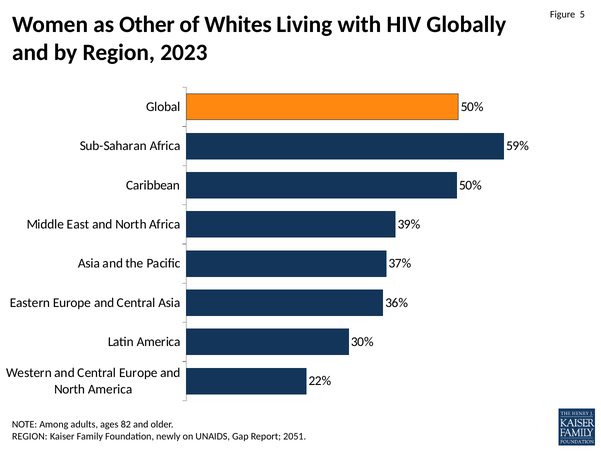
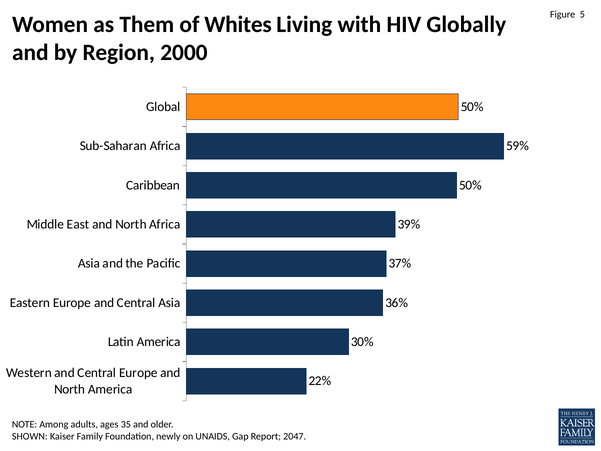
Other: Other -> Them
2023: 2023 -> 2000
82: 82 -> 35
REGION at (30, 436): REGION -> SHOWN
2051: 2051 -> 2047
